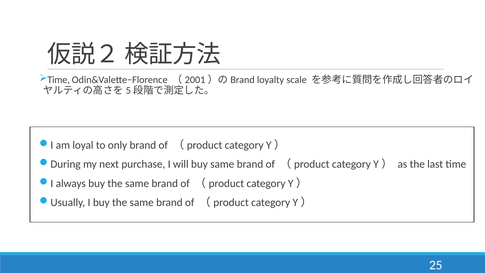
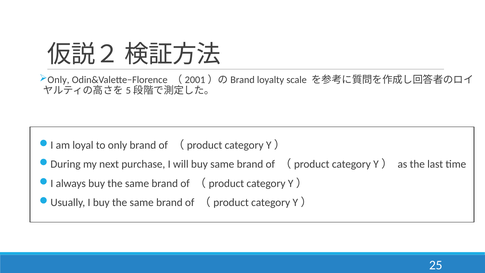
Time at (59, 80): Time -> Only
